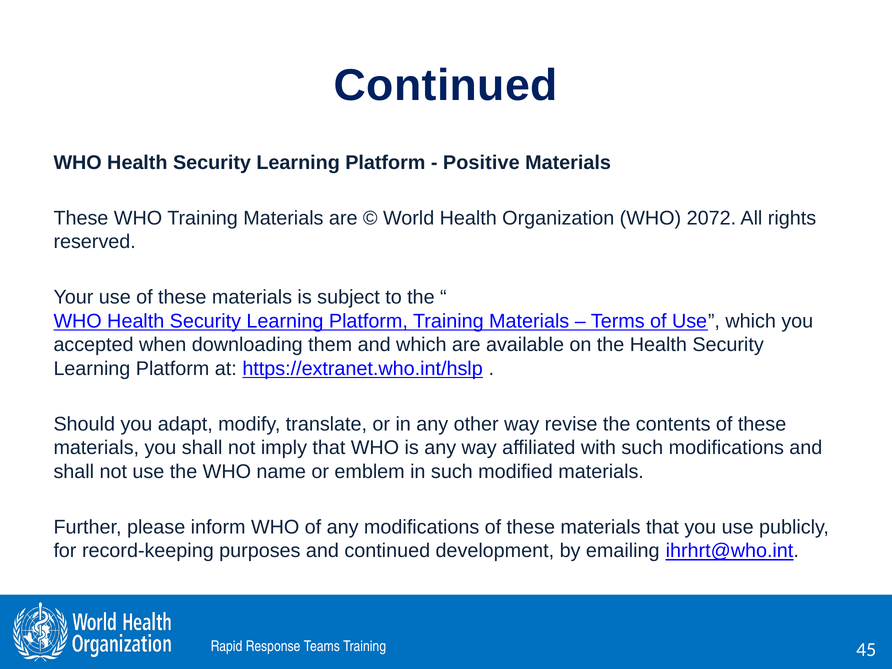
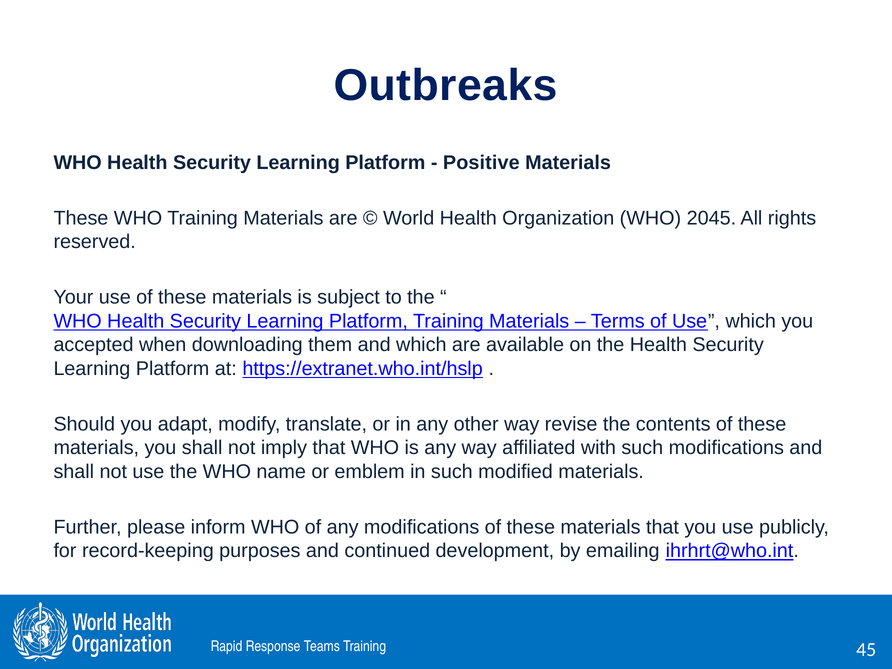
Continued at (446, 86): Continued -> Outbreaks
2072: 2072 -> 2045
